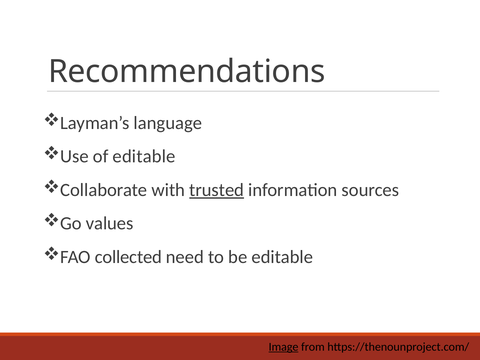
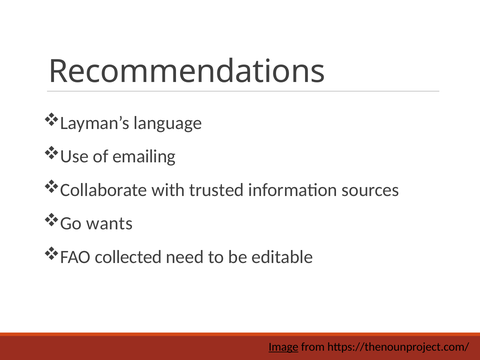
of editable: editable -> emailing
trusted underline: present -> none
values: values -> wants
